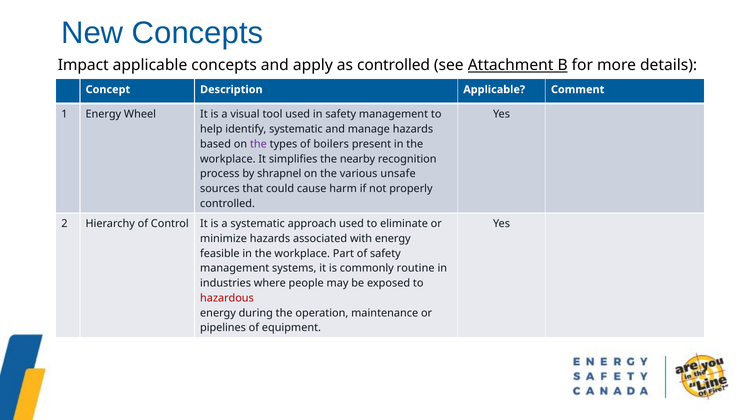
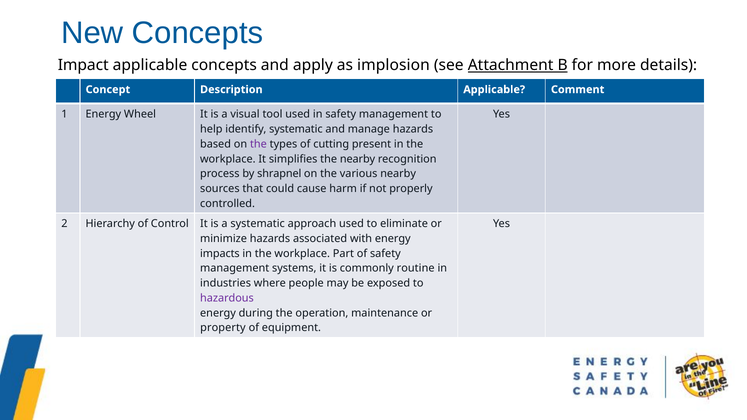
as controlled: controlled -> implosion
boilers: boilers -> cutting
various unsafe: unsafe -> nearby
feasible: feasible -> impacts
hazardous colour: red -> purple
pipelines: pipelines -> property
